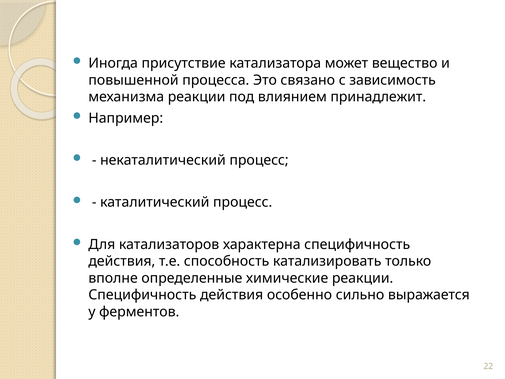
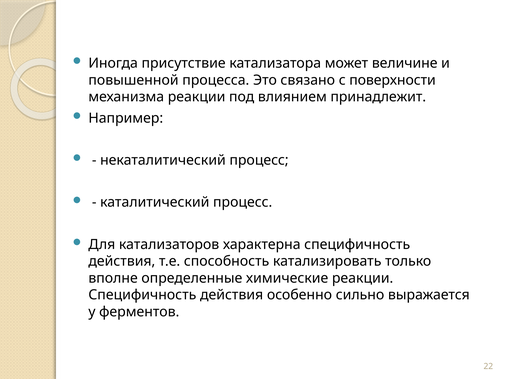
вещество: вещество -> величине
зависимость: зависимость -> поверхности
